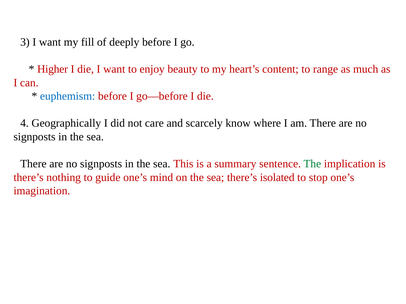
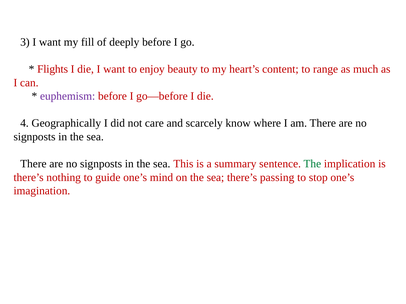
Higher: Higher -> Flights
euphemism colour: blue -> purple
isolated: isolated -> passing
